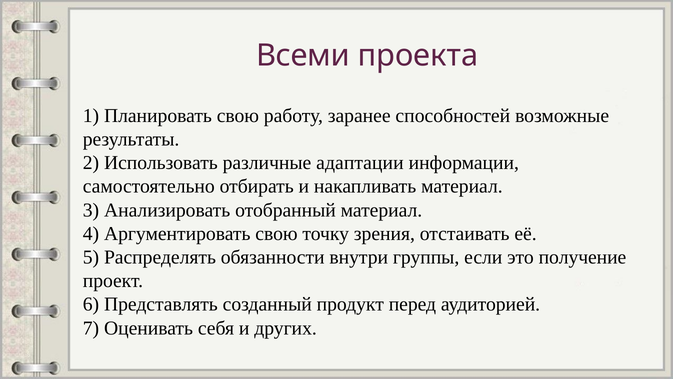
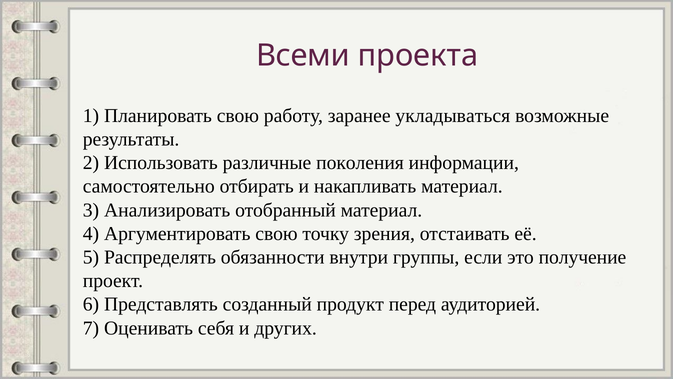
способностей: способностей -> укладываться
адаптации: адаптации -> поколения
